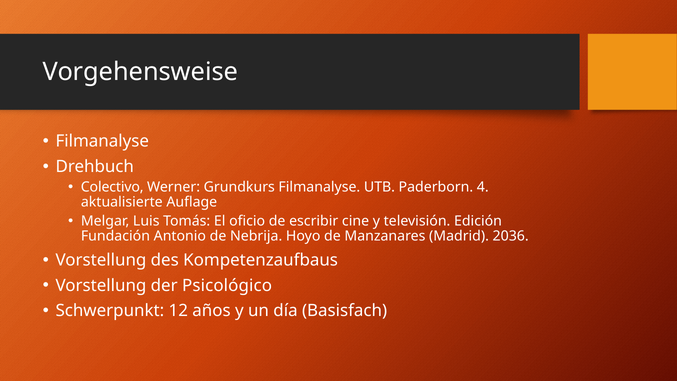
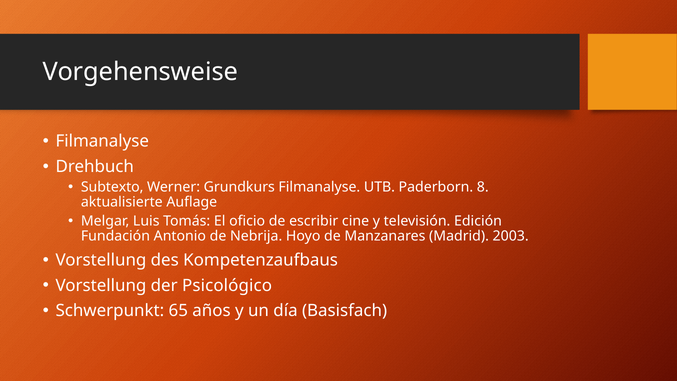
Colectivo: Colectivo -> Subtexto
4: 4 -> 8
2036: 2036 -> 2003
12: 12 -> 65
